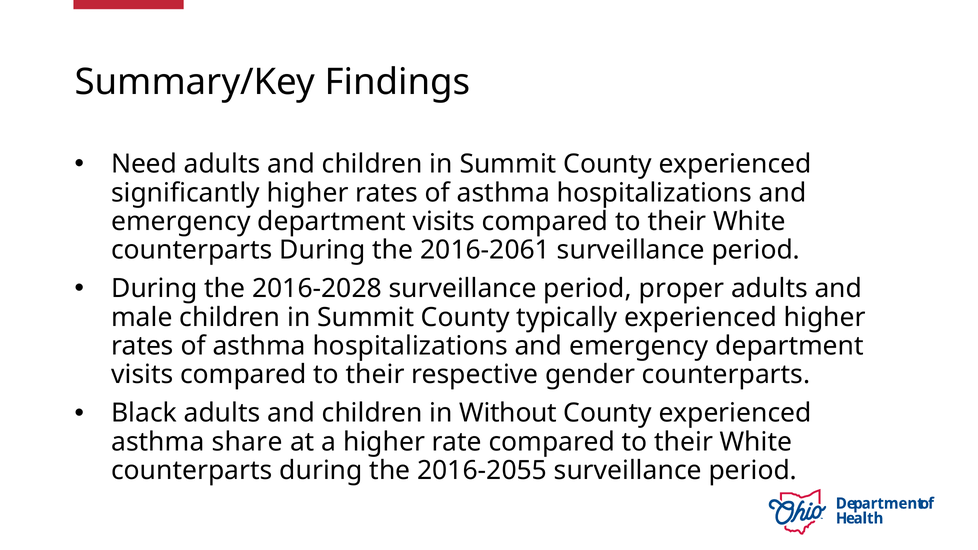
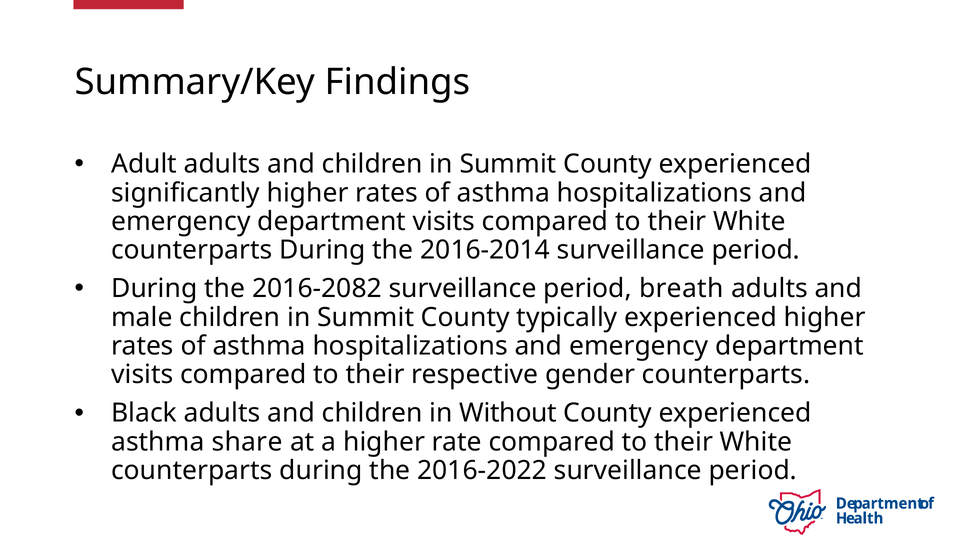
Need: Need -> Adult
2016-2061: 2016-2061 -> 2016-2014
2016-2028: 2016-2028 -> 2016-2082
proper: proper -> breath
2016-2055: 2016-2055 -> 2016-2022
